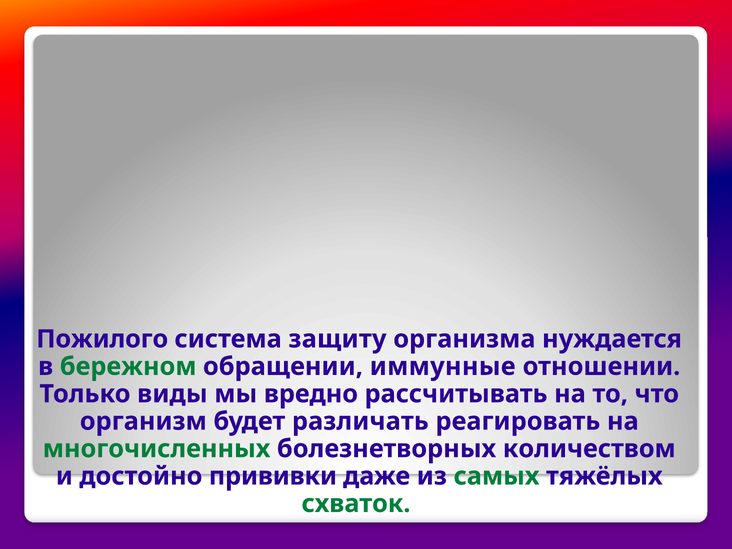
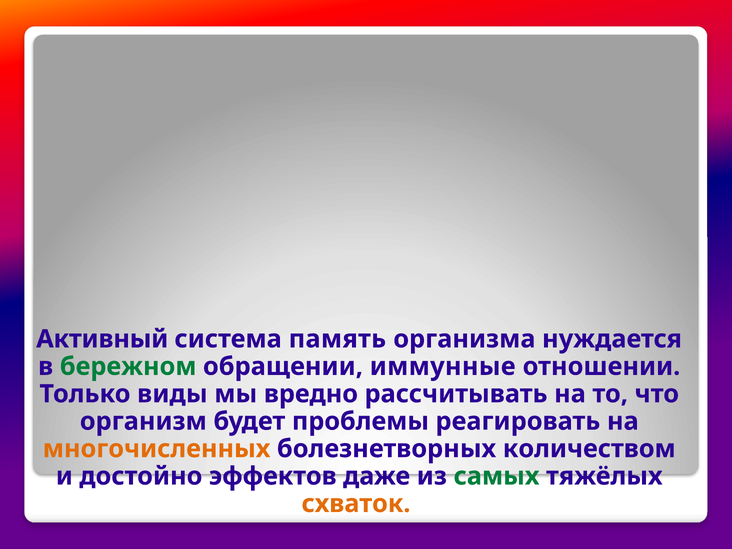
Пожилого: Пожилого -> Активный
защиту: защиту -> память
различать: различать -> проблемы
многочисленных colour: green -> orange
прививки: прививки -> эффектов
схваток colour: green -> orange
